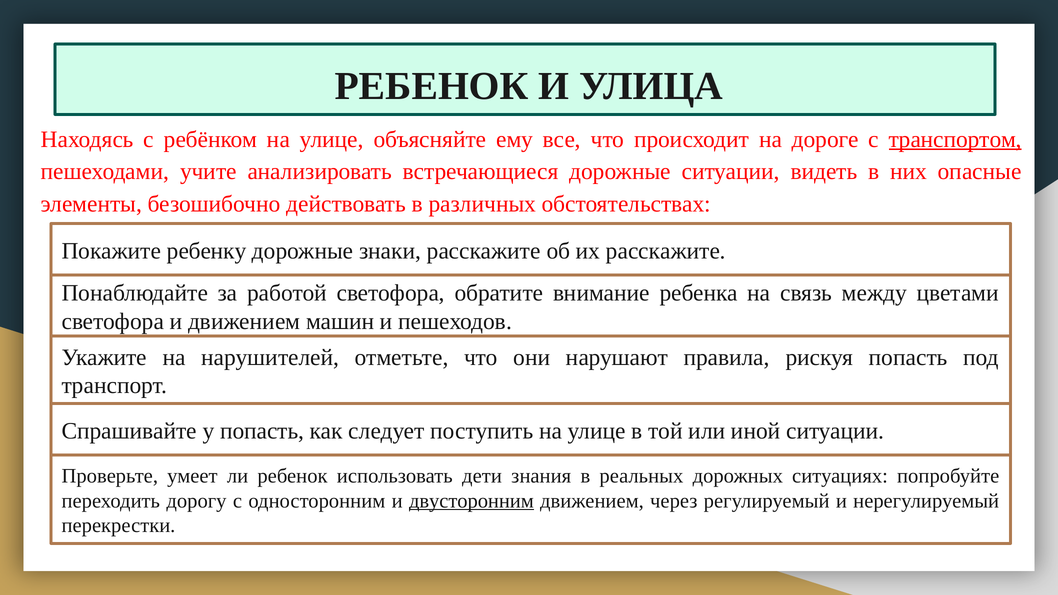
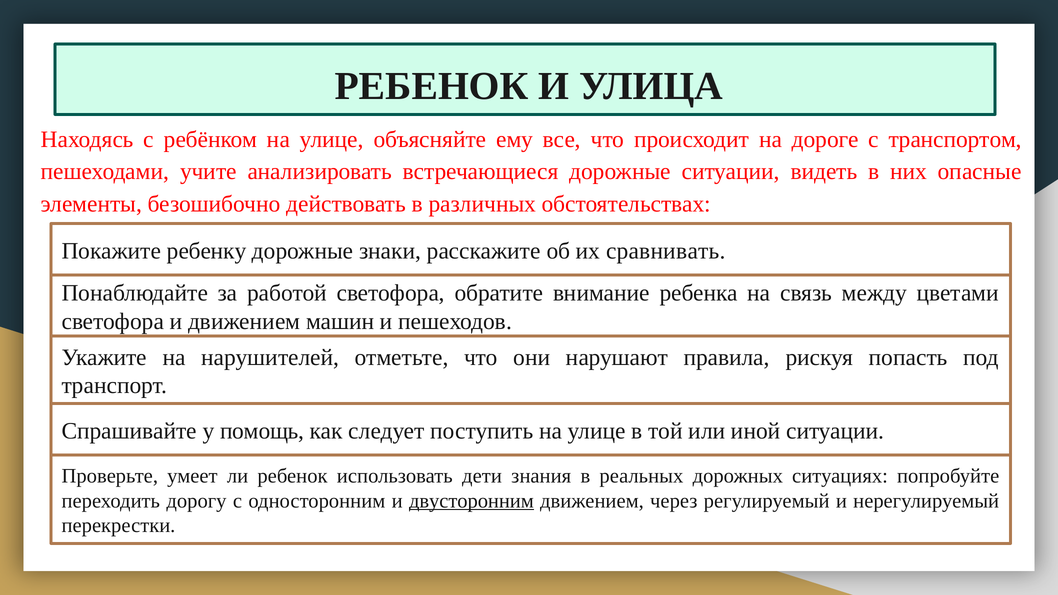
транспортом underline: present -> none
их расскажите: расскажите -> сравнивать
у попасть: попасть -> помощь
